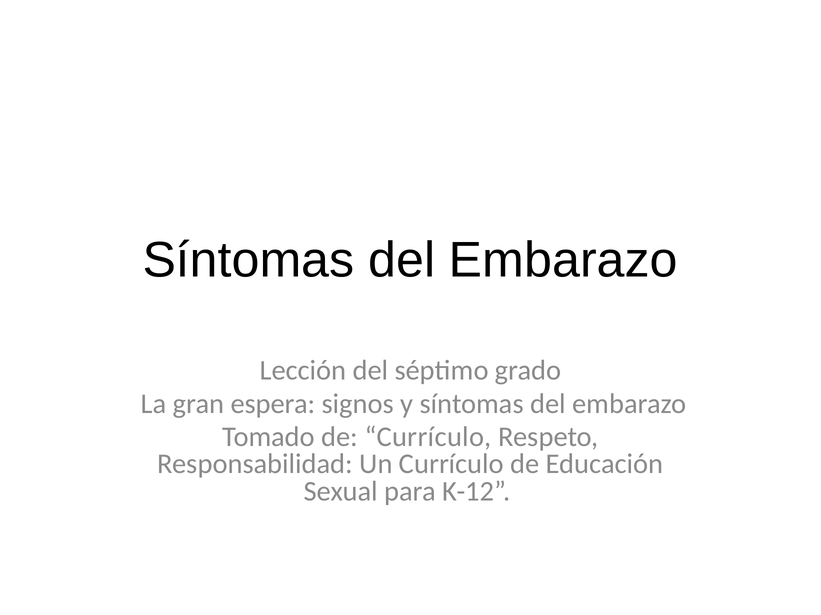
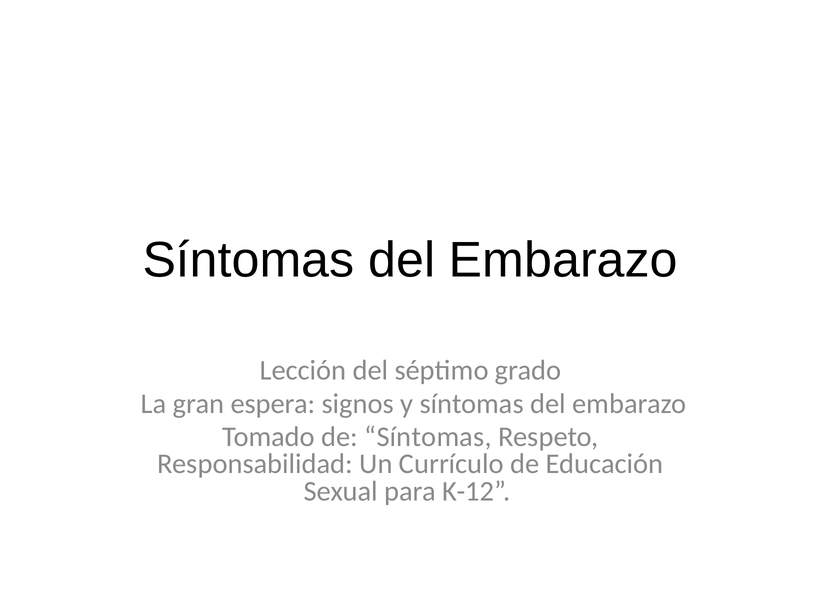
de Currículo: Currículo -> Síntomas
